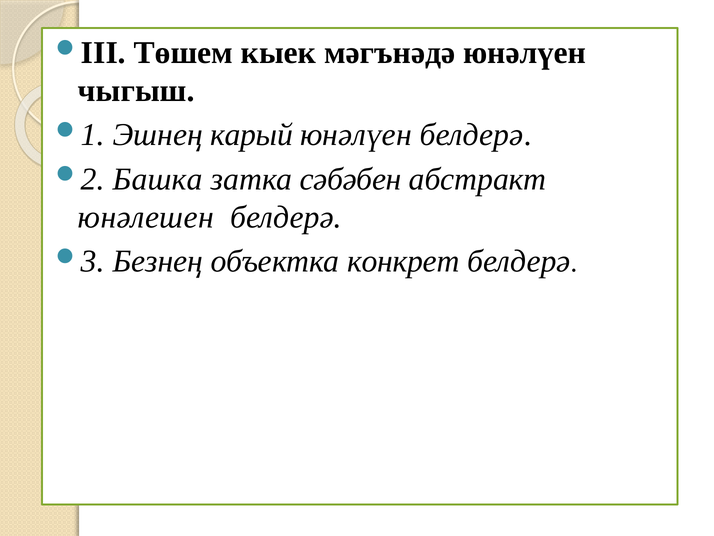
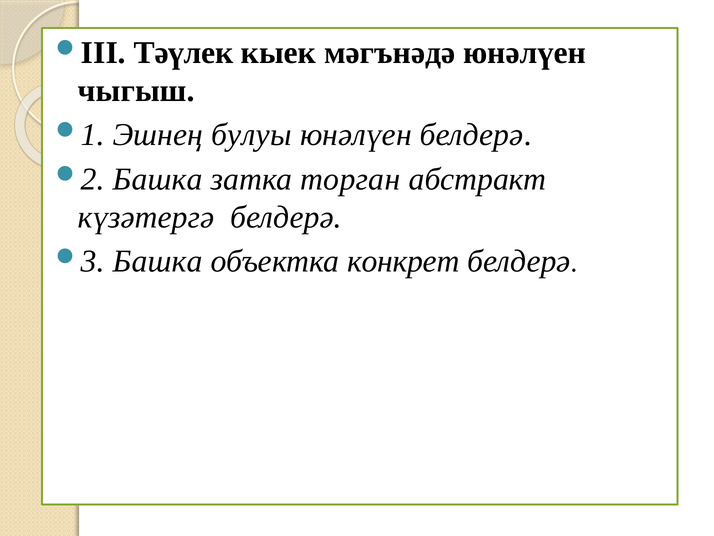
Төшем: Төшем -> Тәүлек
карый: карый -> булуы
сәбәбен: сәбәбен -> торган
юнәлешен: юнәлешен -> күзәтергә
Безнең at (158, 261): Безнең -> Башка
